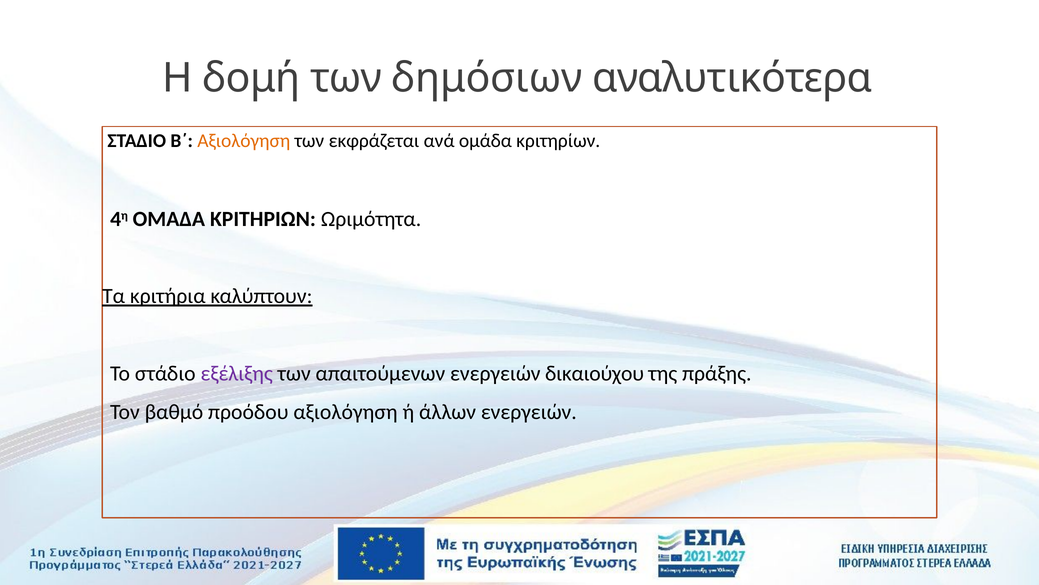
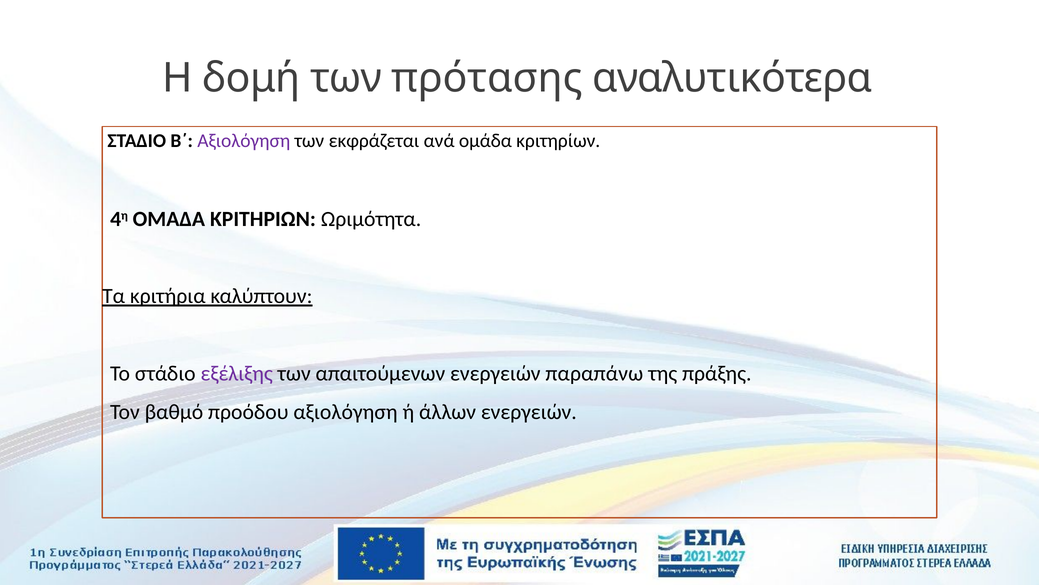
δημόσιων: δημόσιων -> πρότασης
Αξιολόγηση at (244, 141) colour: orange -> purple
δικαιούχου: δικαιούχου -> παραπάνω
